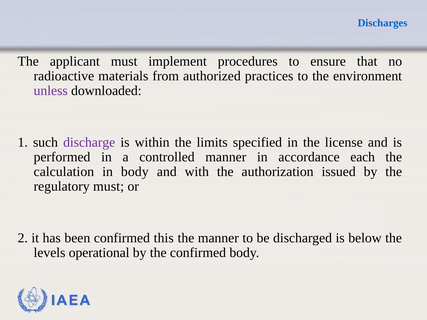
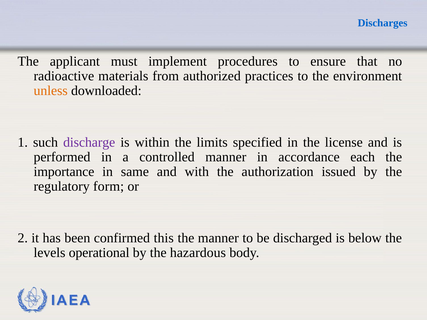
unless colour: purple -> orange
calculation: calculation -> importance
in body: body -> same
regulatory must: must -> form
the confirmed: confirmed -> hazardous
